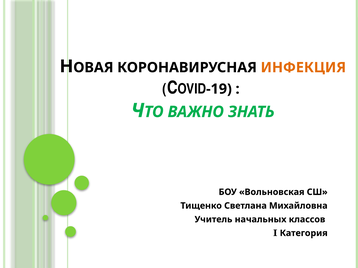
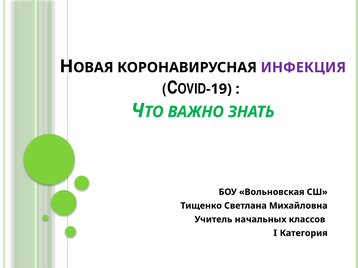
ИНФЕКЦИЯ colour: orange -> purple
